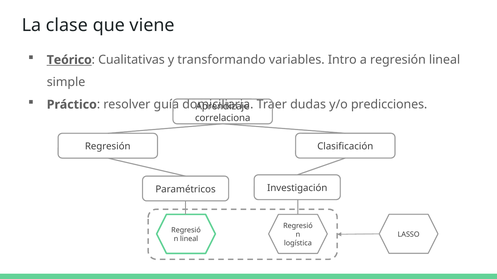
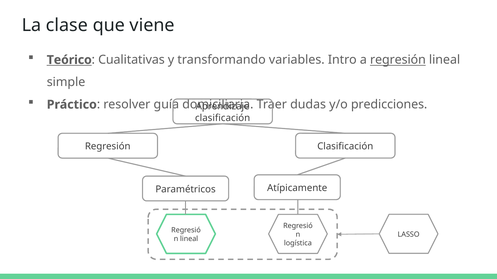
regresión at (398, 60) underline: none -> present
correlaciona at (223, 118): correlaciona -> clasificación
Investigación: Investigación -> Atípicamente
